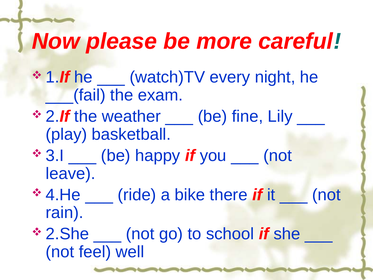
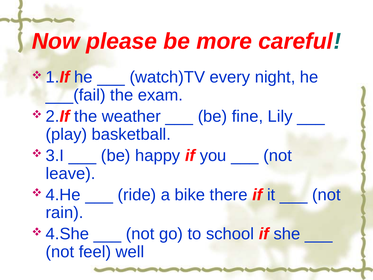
2.She: 2.She -> 4.She
